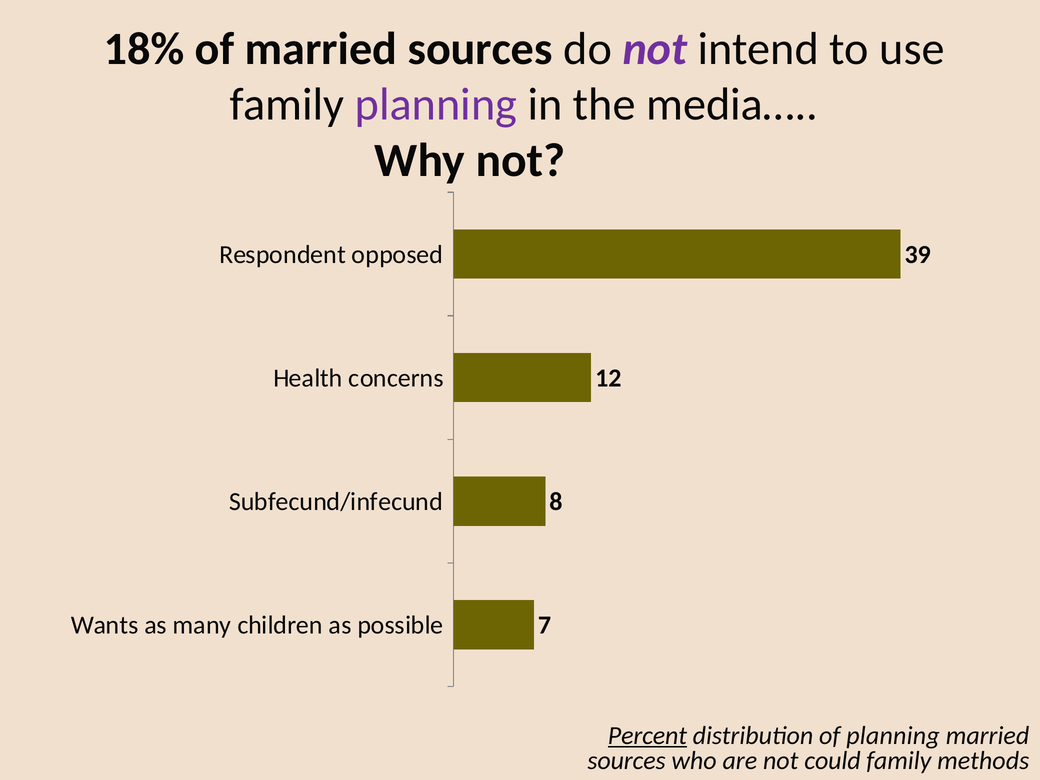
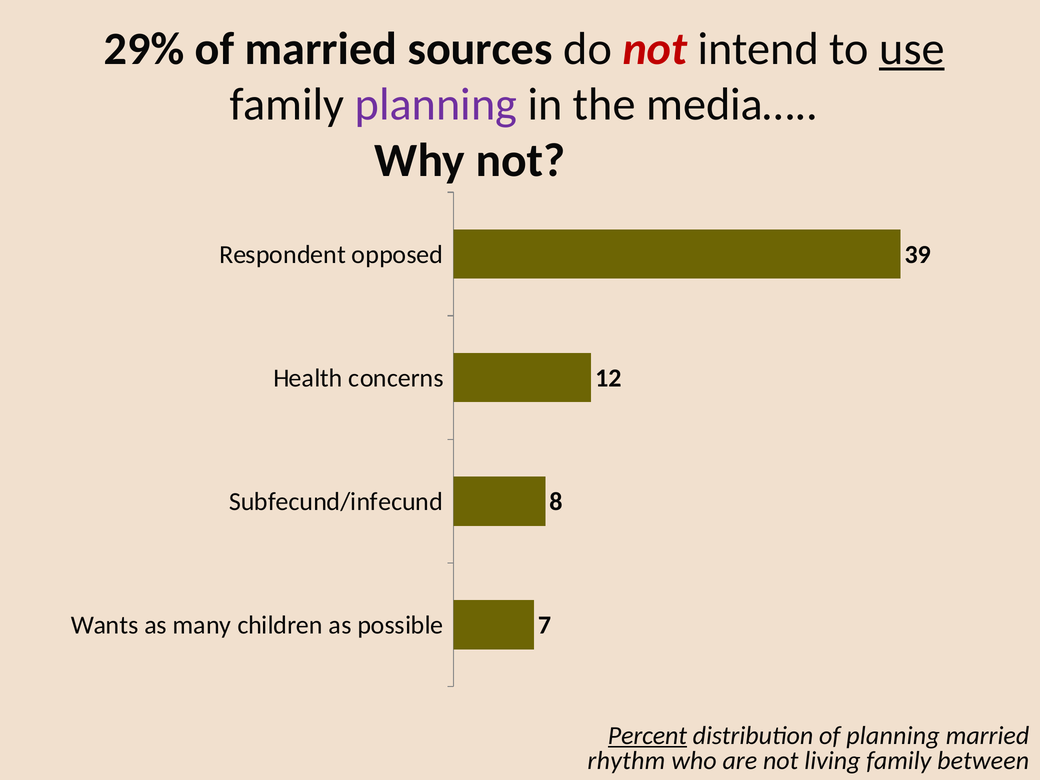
18%: 18% -> 29%
not at (655, 49) colour: purple -> red
use underline: none -> present
sources at (627, 761): sources -> rhythm
could: could -> living
methods: methods -> between
